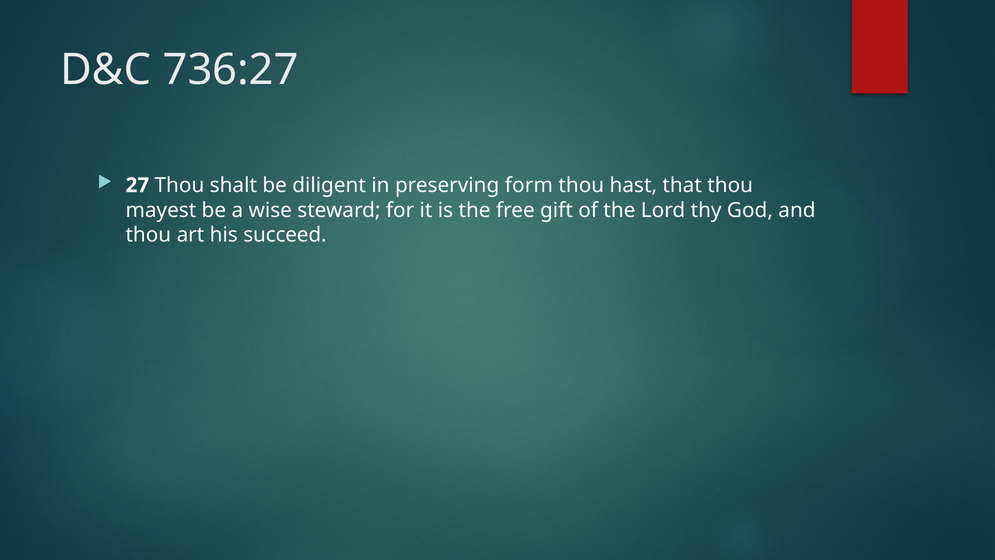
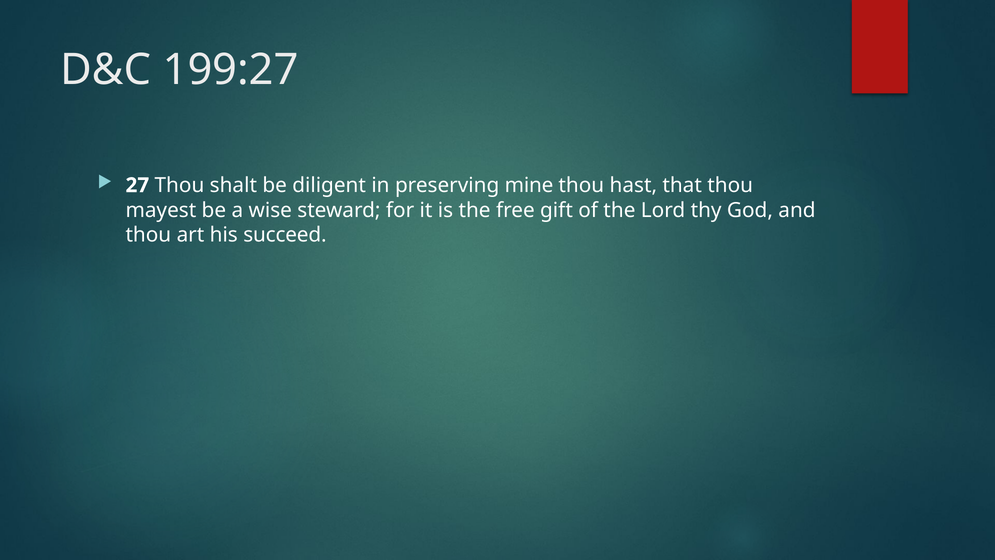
736:27: 736:27 -> 199:27
form: form -> mine
